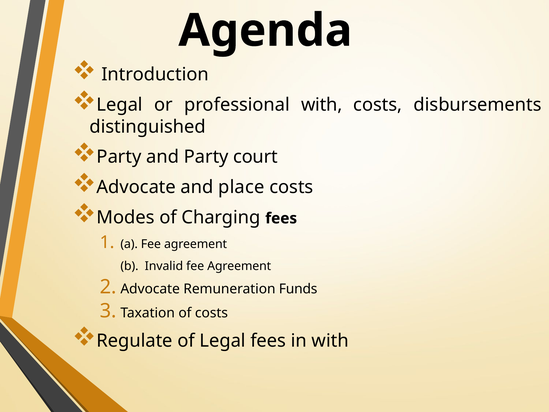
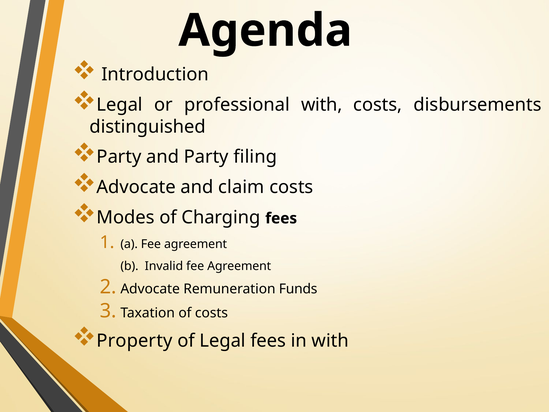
court: court -> filing
place: place -> claim
Regulate: Regulate -> Property
